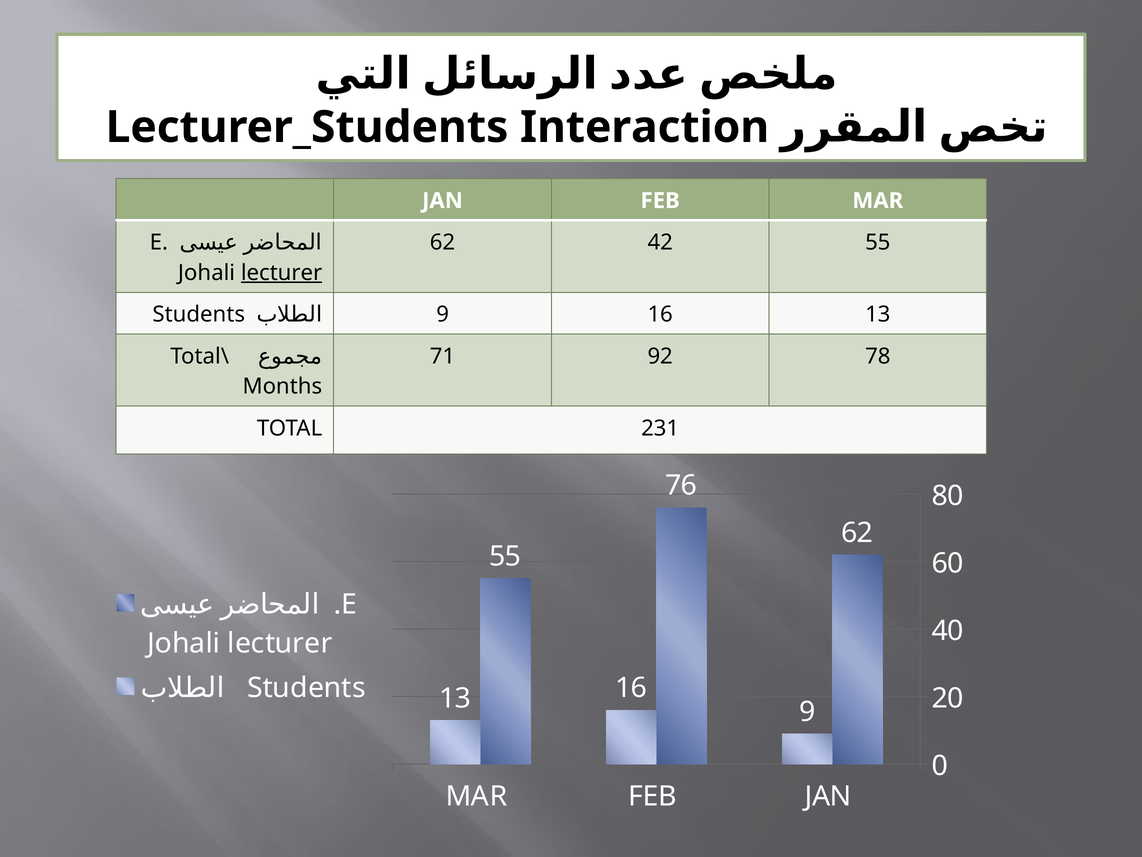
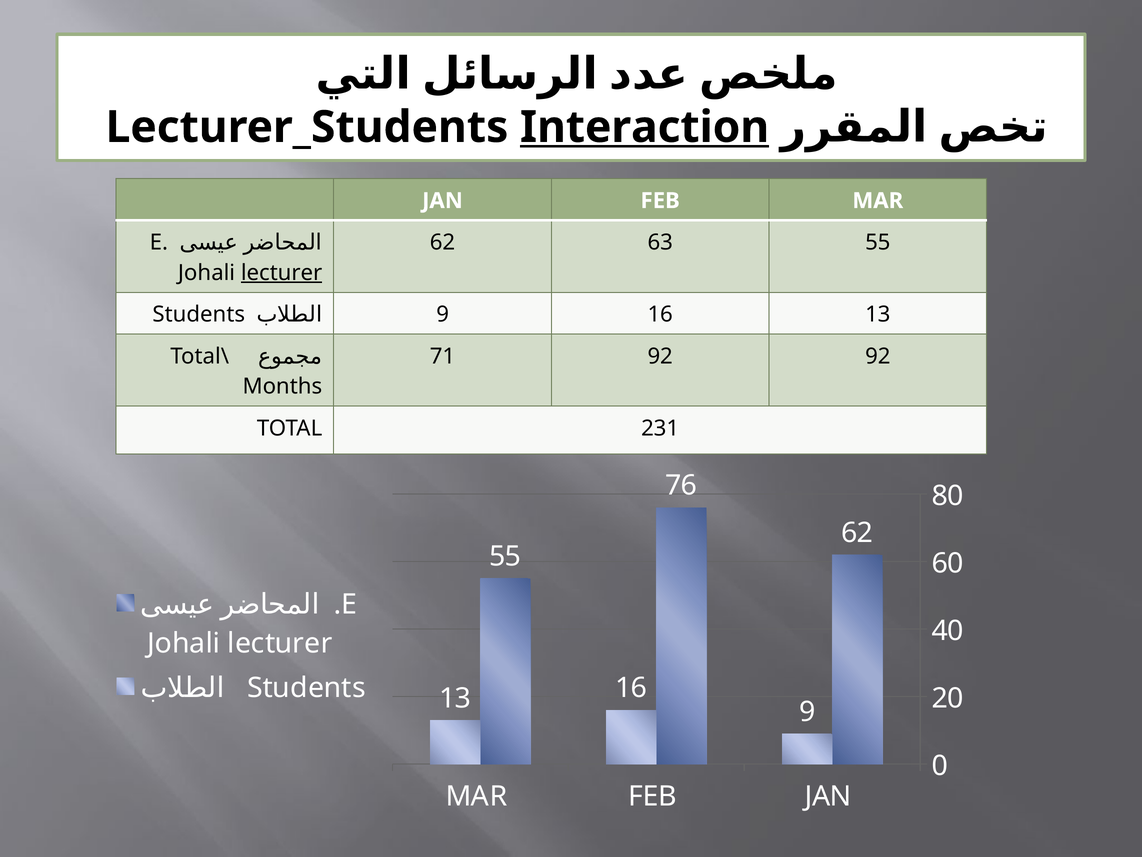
Interaction underline: none -> present
42: 42 -> 63
92 78: 78 -> 92
